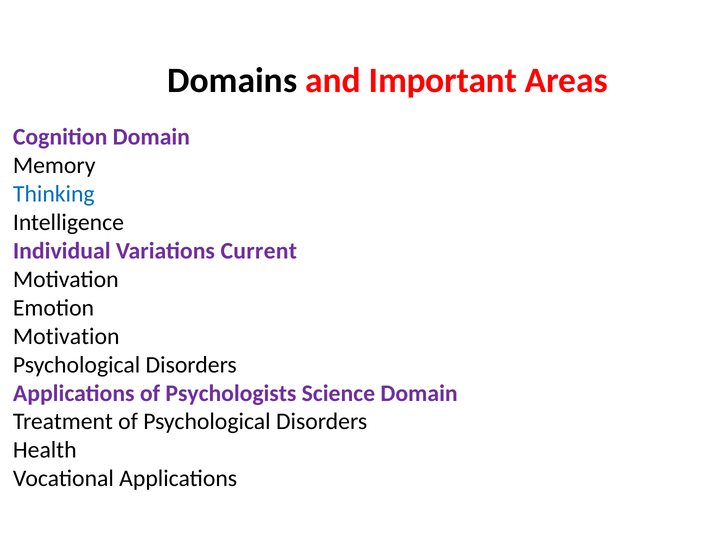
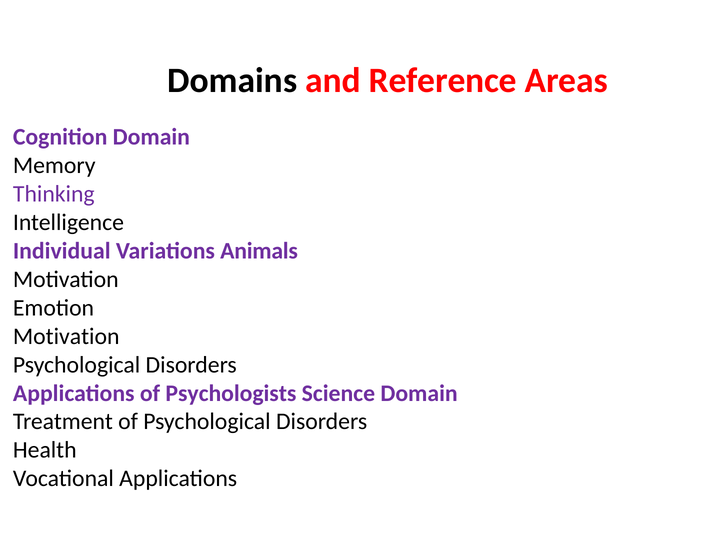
Important: Important -> Reference
Thinking colour: blue -> purple
Current: Current -> Animals
